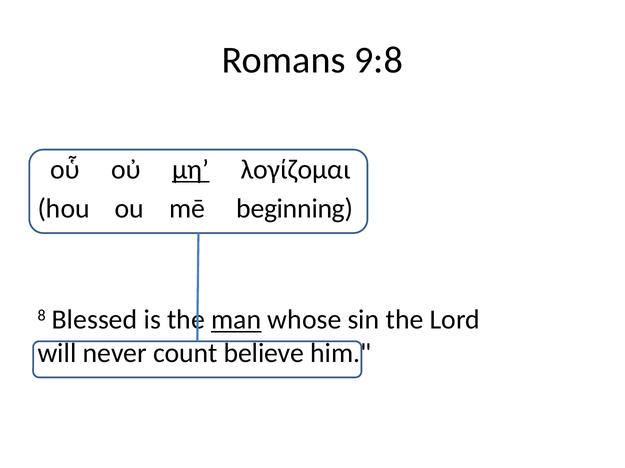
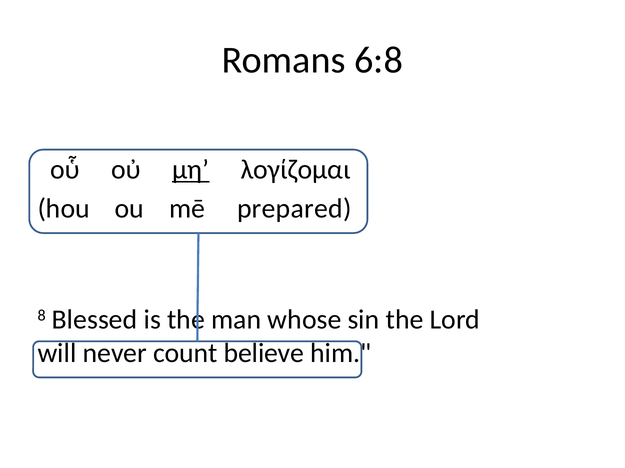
9:8: 9:8 -> 6:8
beginning: beginning -> prepared
man underline: present -> none
